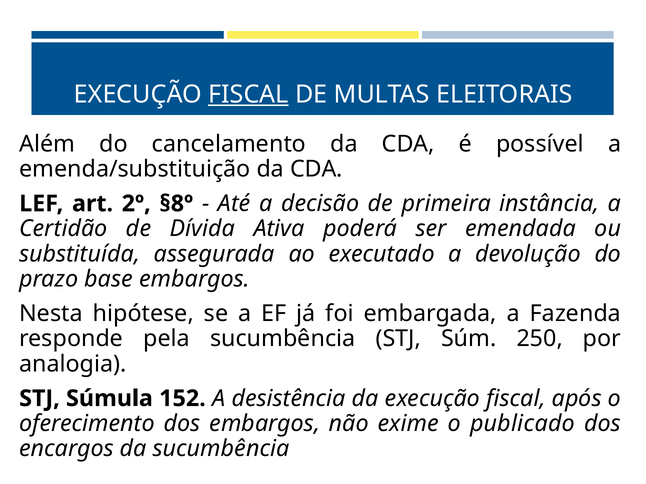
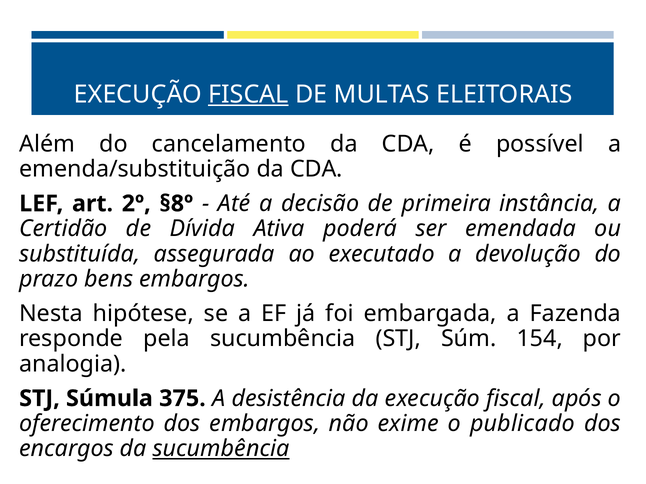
base: base -> bens
250: 250 -> 154
152: 152 -> 375
sucumbência at (221, 449) underline: none -> present
